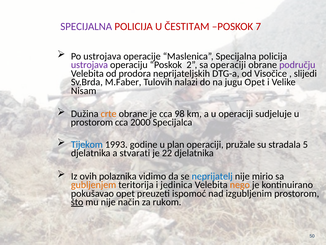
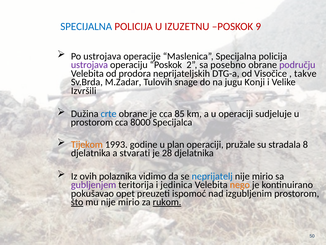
SPECIJALNA at (86, 26) colour: purple -> blue
ČESTITAM: ČESTITAM -> IZUZETNU
7: 7 -> 9
sa operaciji: operaciji -> posebno
slijedi: slijedi -> takve
M.Faber: M.Faber -> M.Zadar
nalazi: nalazi -> snage
jugu Opet: Opet -> Konji
Nisam: Nisam -> Izvršili
crte colour: orange -> blue
98: 98 -> 85
2000: 2000 -> 8000
Tijekom colour: blue -> orange
5: 5 -> 8
22: 22 -> 28
gubljenjem colour: orange -> purple
mu nije način: način -> mirio
rukom underline: none -> present
